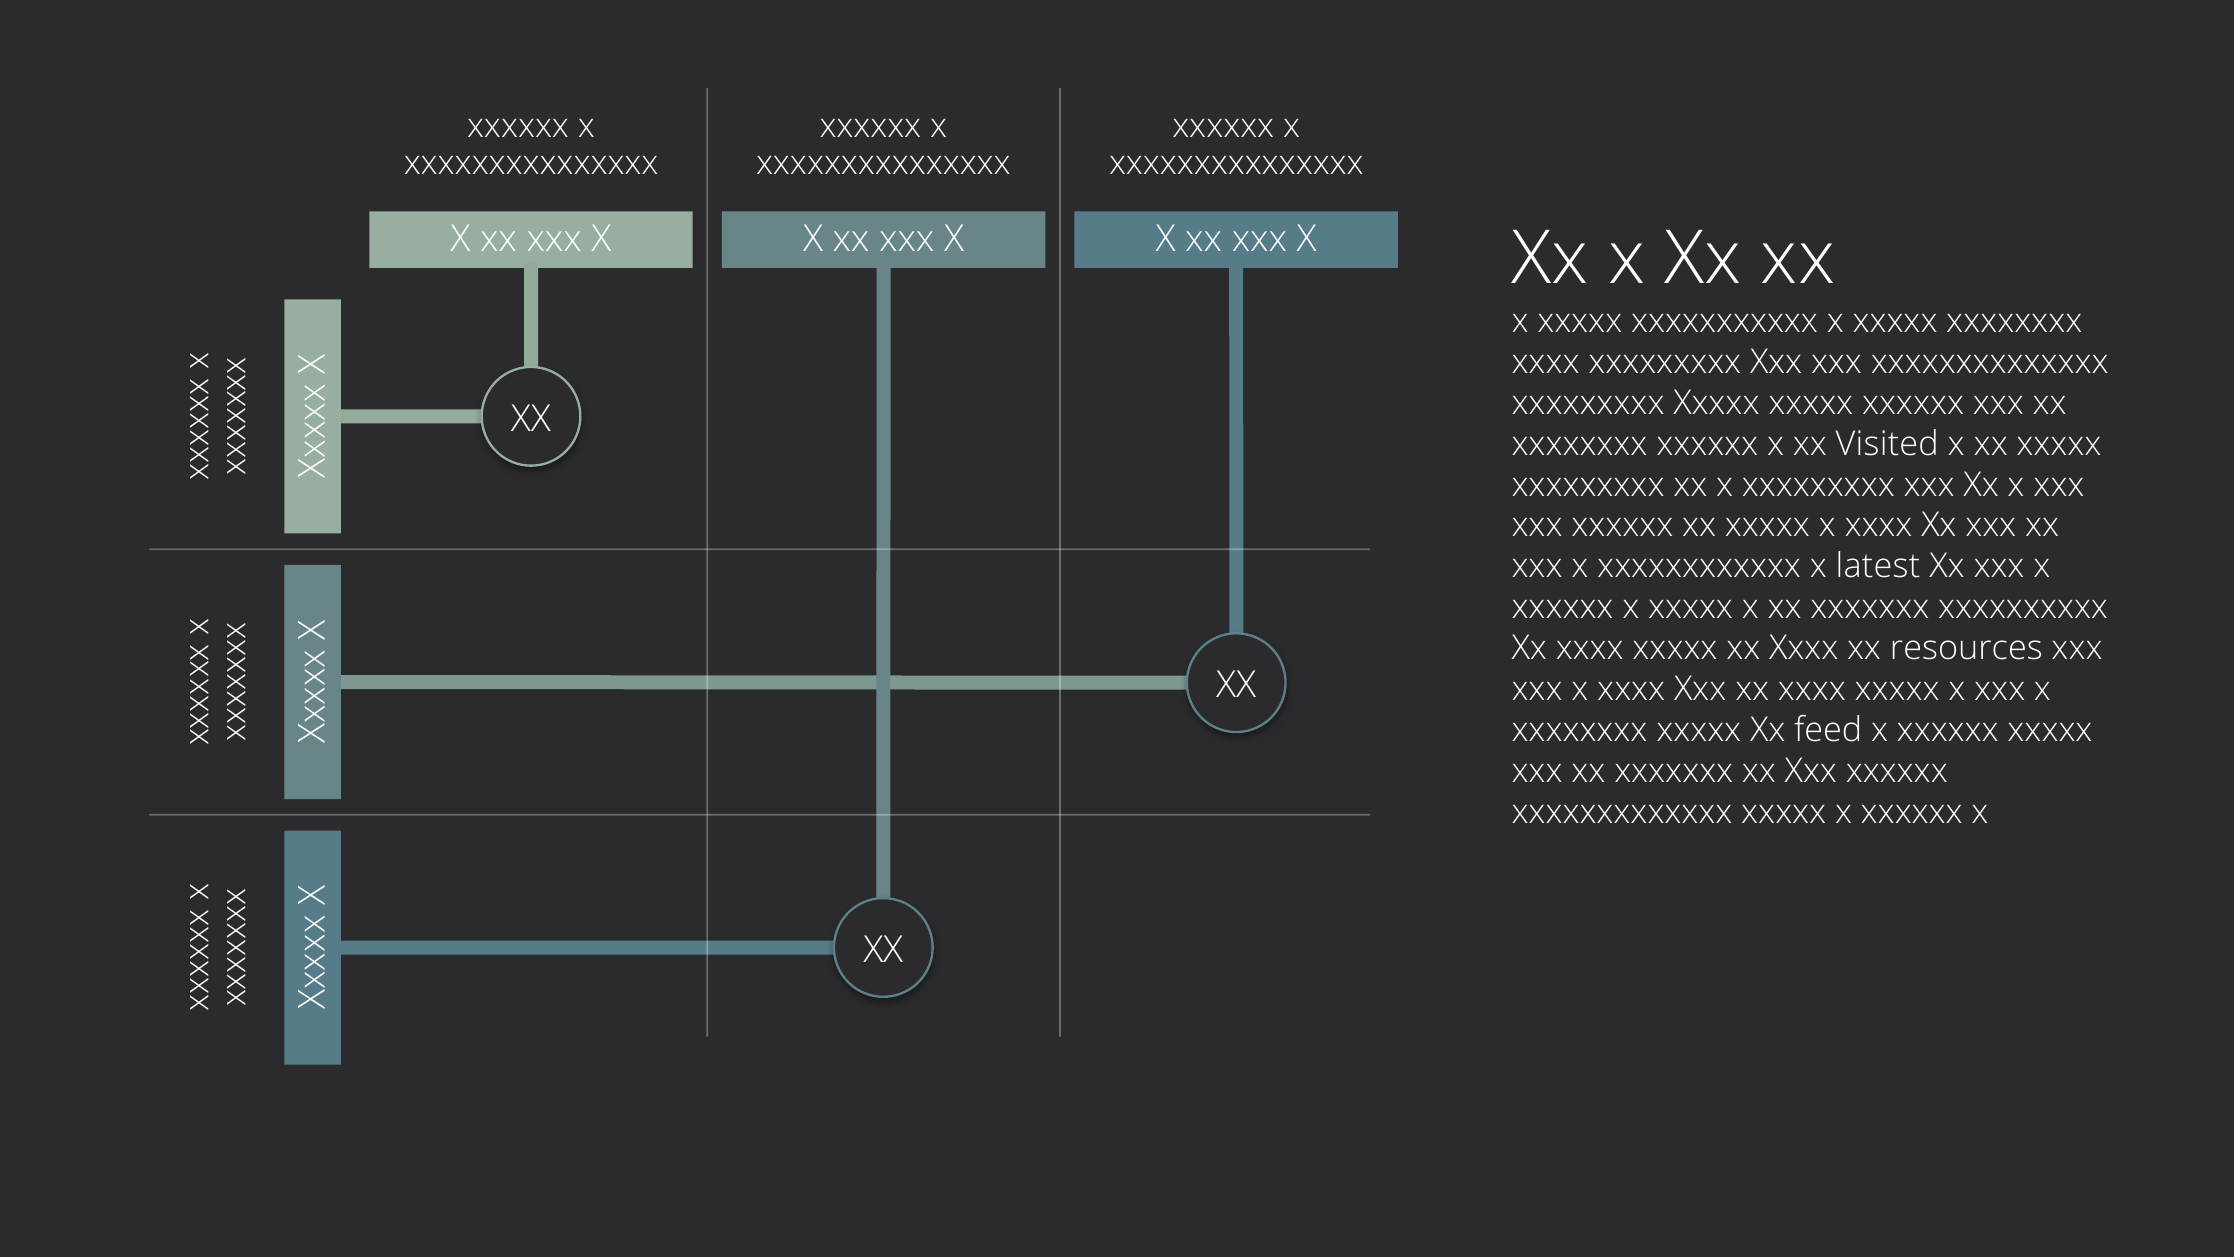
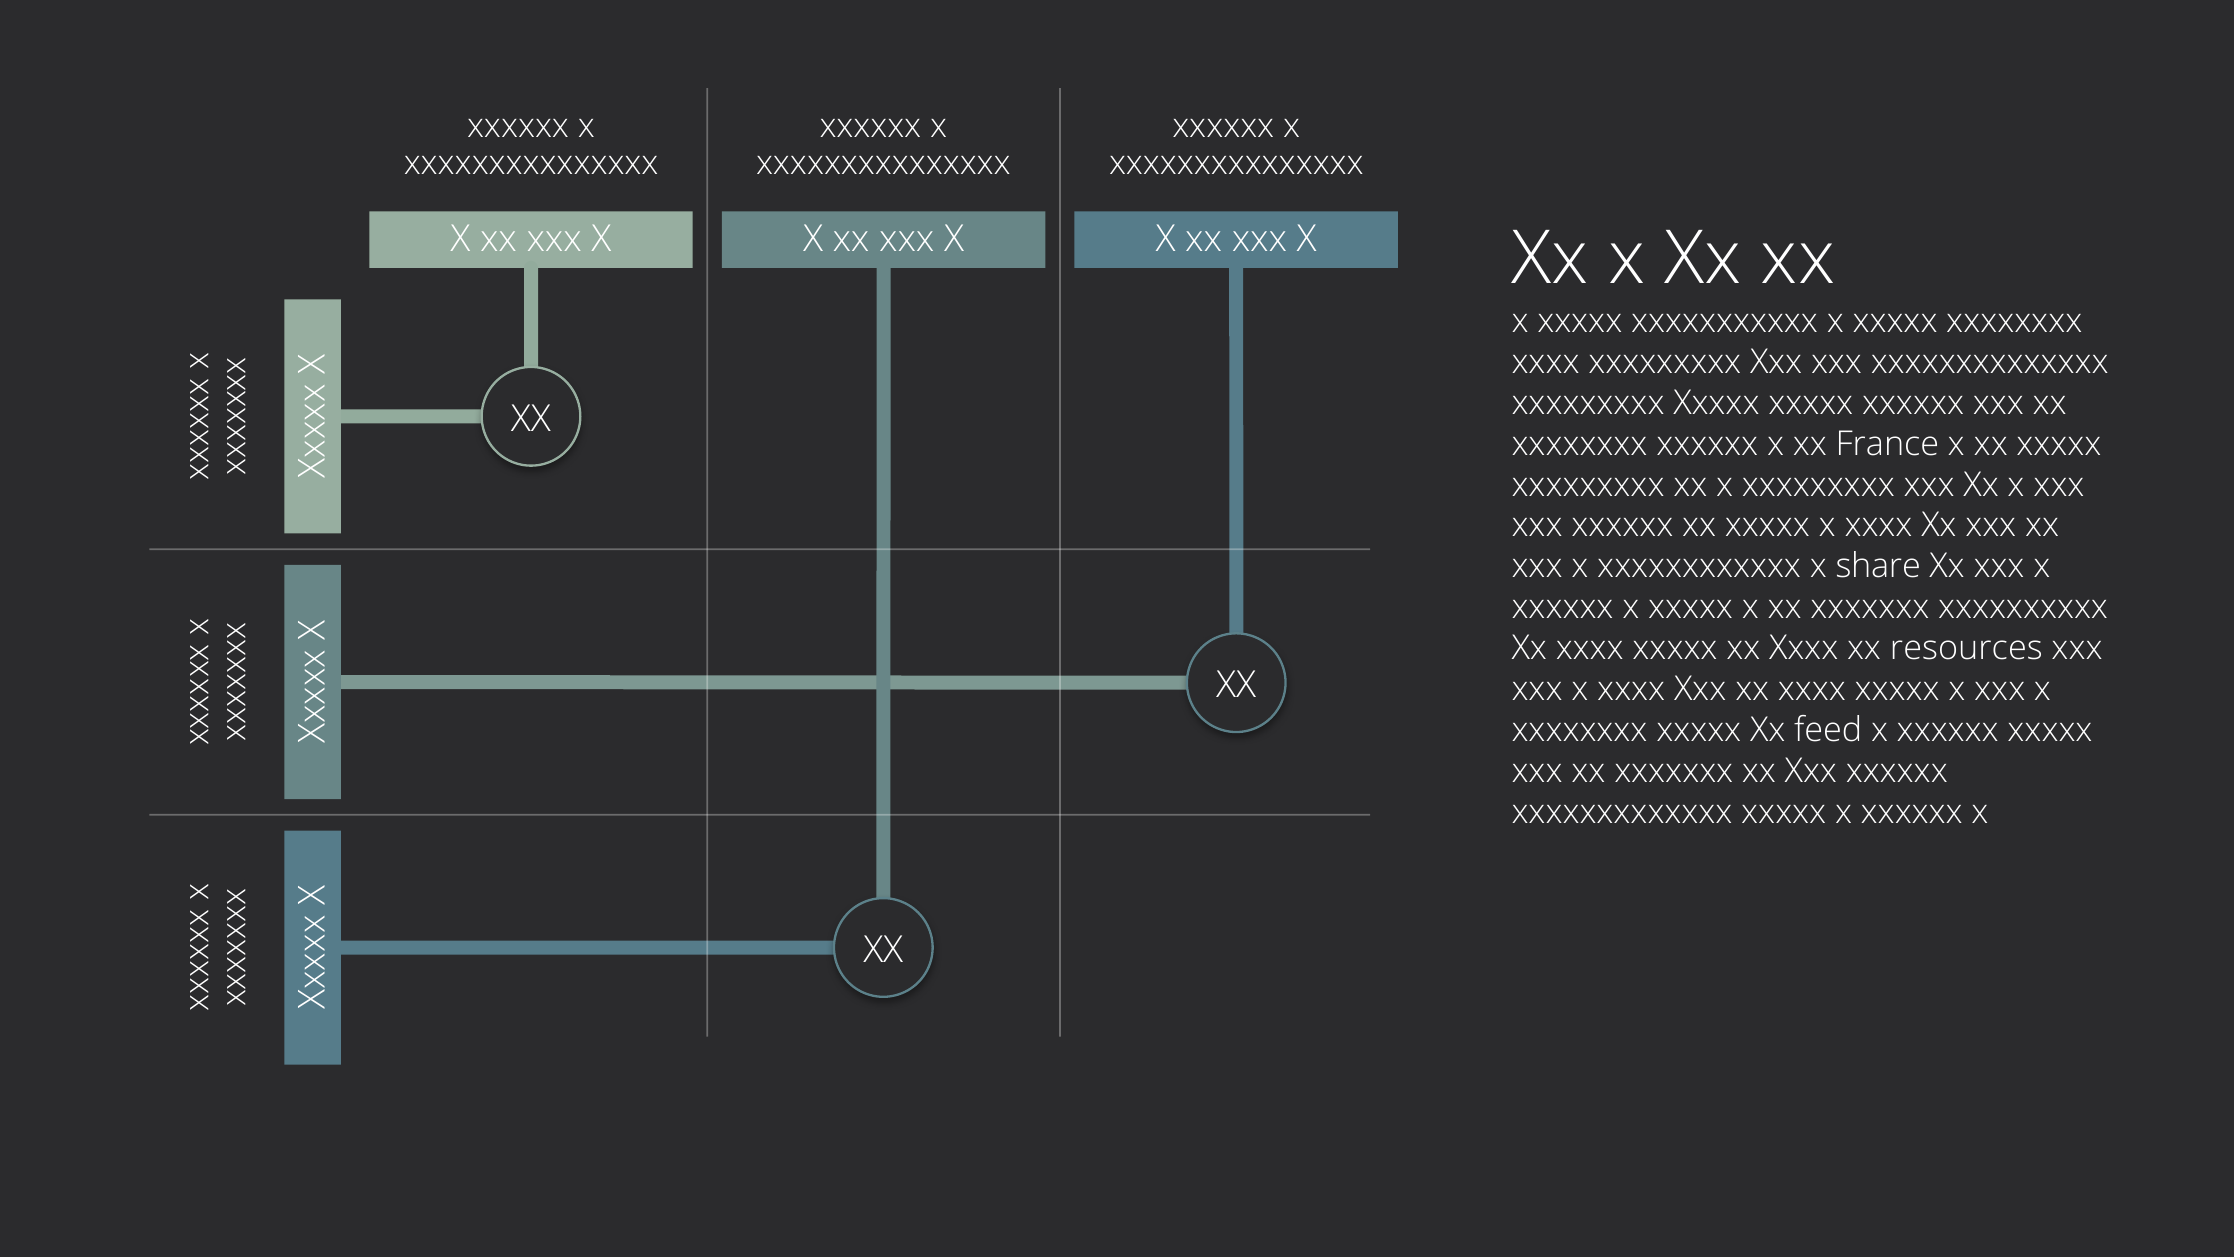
Visited: Visited -> France
latest: latest -> share
